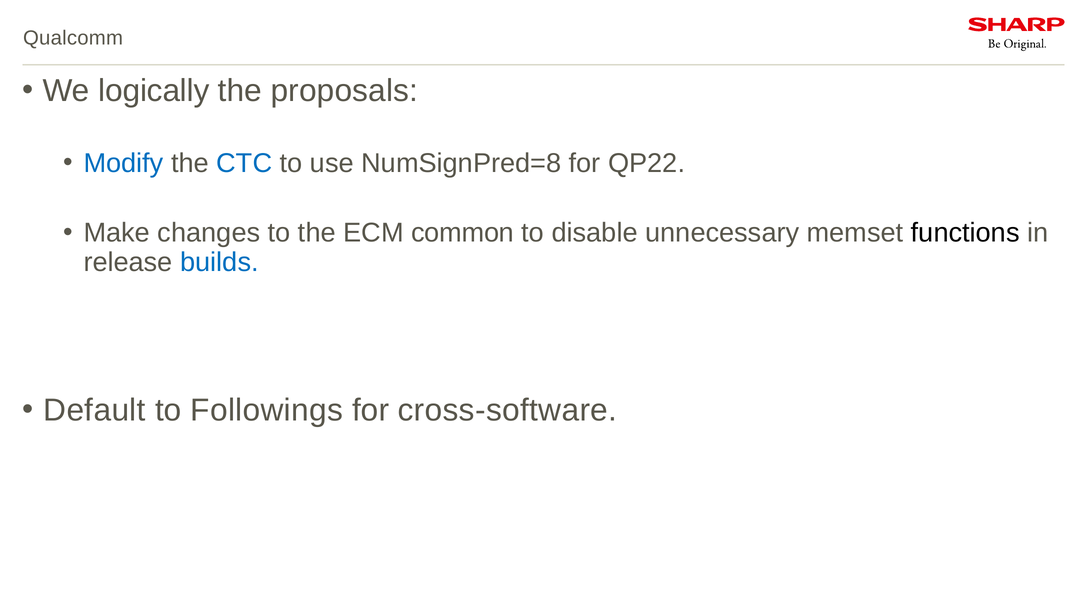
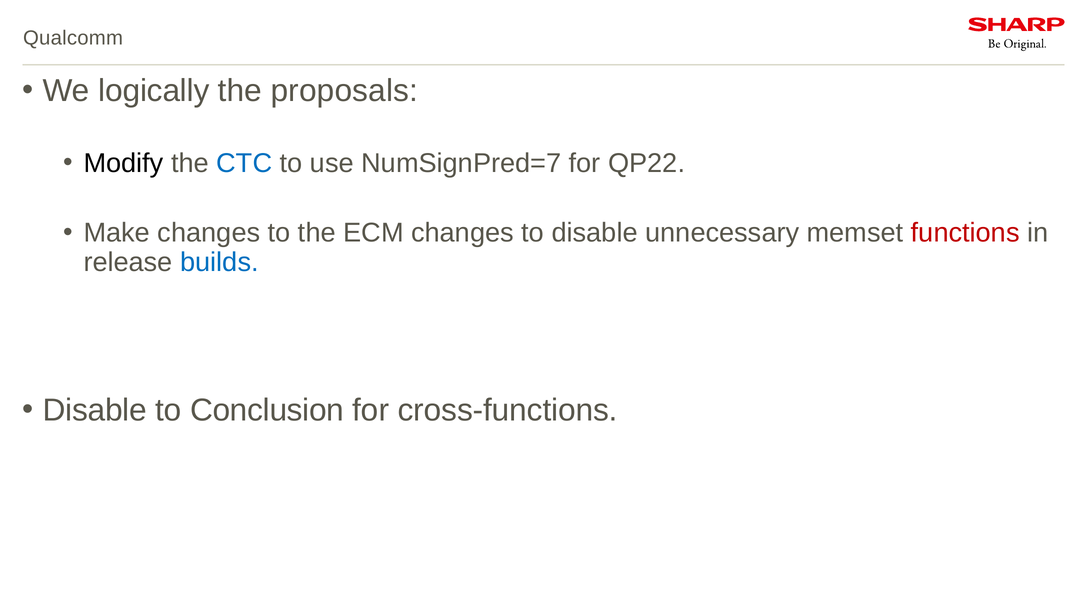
Modify colour: blue -> black
NumSignPred=8: NumSignPred=8 -> NumSignPred=7
ECM common: common -> changes
functions colour: black -> red
Default at (94, 411): Default -> Disable
Followings: Followings -> Conclusion
cross-software: cross-software -> cross-functions
